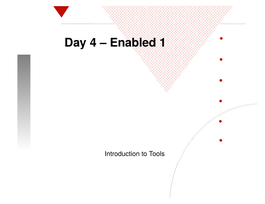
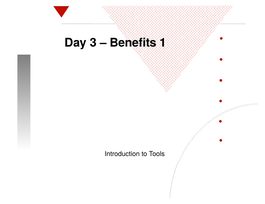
4: 4 -> 3
Enabled: Enabled -> Benefits
